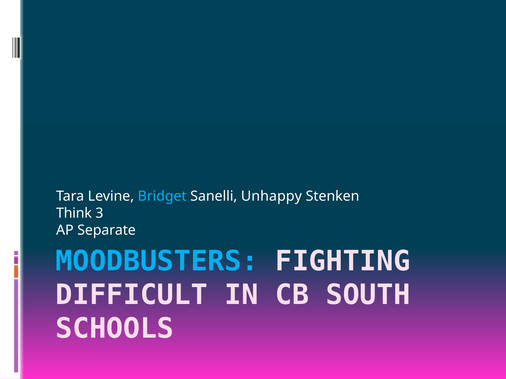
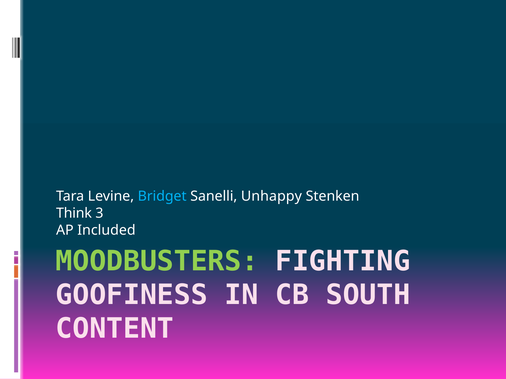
Separate: Separate -> Included
MOODBUSTERS colour: light blue -> light green
DIFFICULT: DIFFICULT -> GOOFINESS
SCHOOLS: SCHOOLS -> CONTENT
